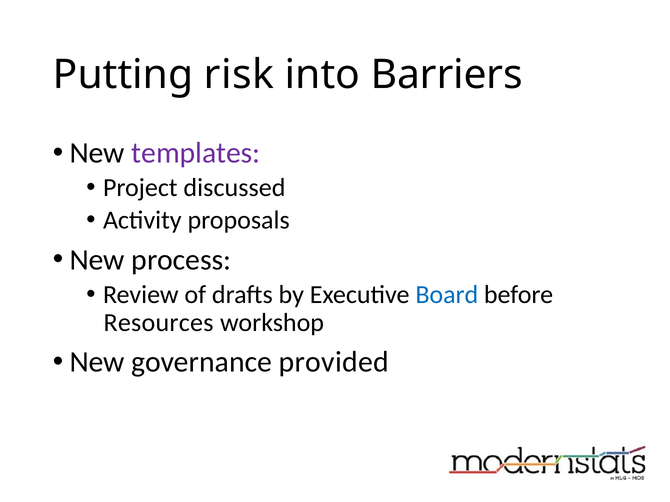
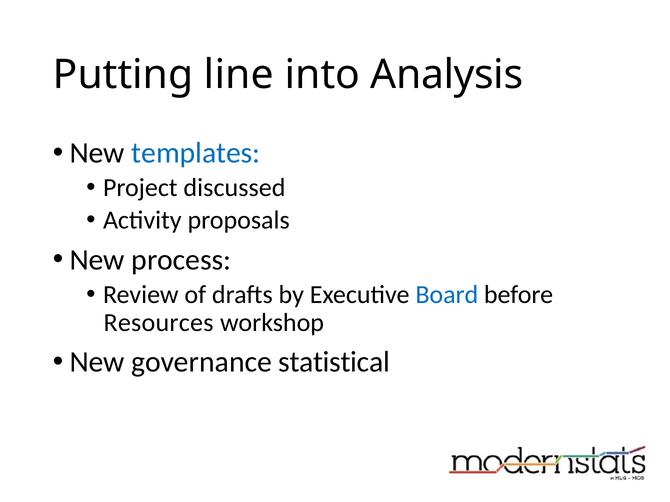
risk: risk -> line
Barriers: Barriers -> Analysis
templates colour: purple -> blue
provided: provided -> statistical
